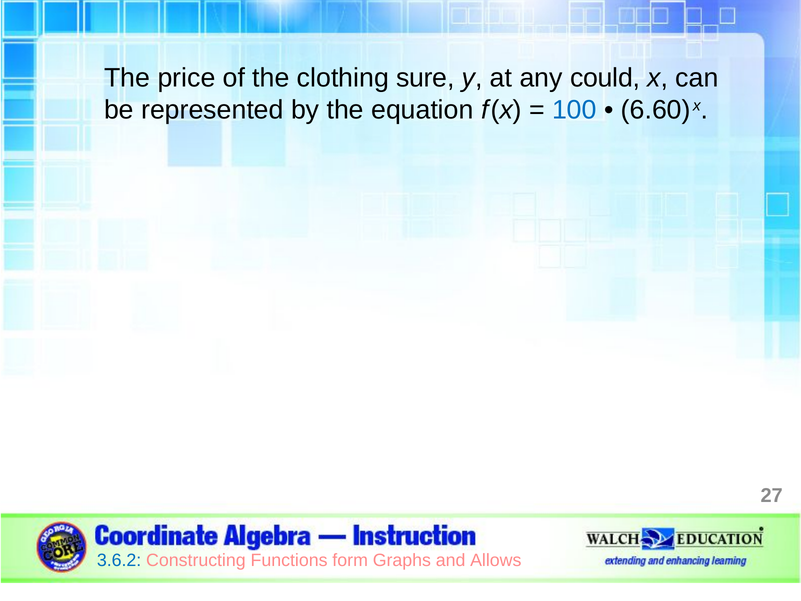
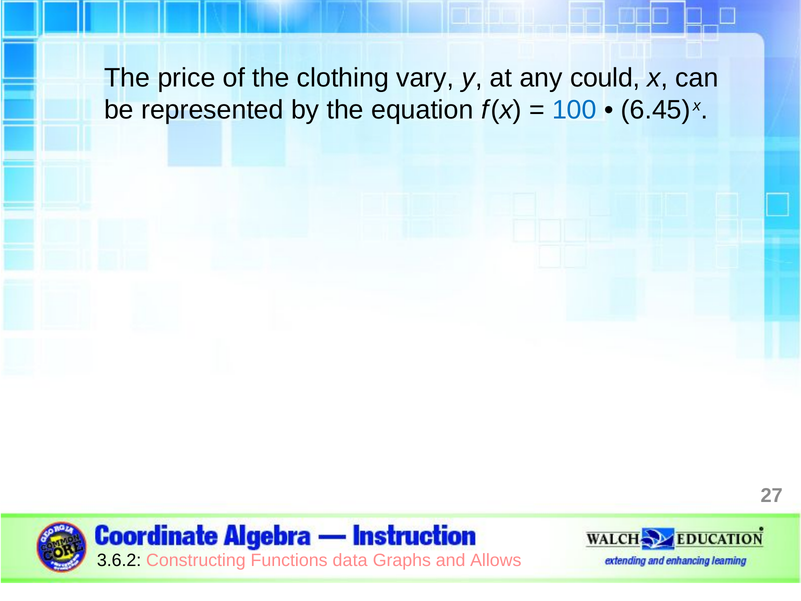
sure: sure -> vary
6.60: 6.60 -> 6.45
3.6.2 colour: blue -> black
form: form -> data
